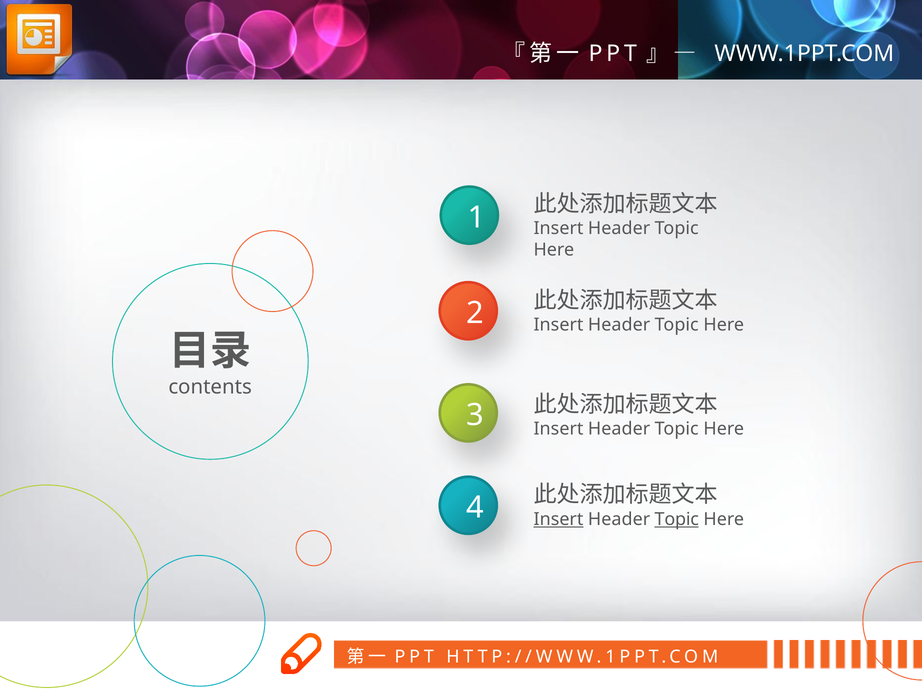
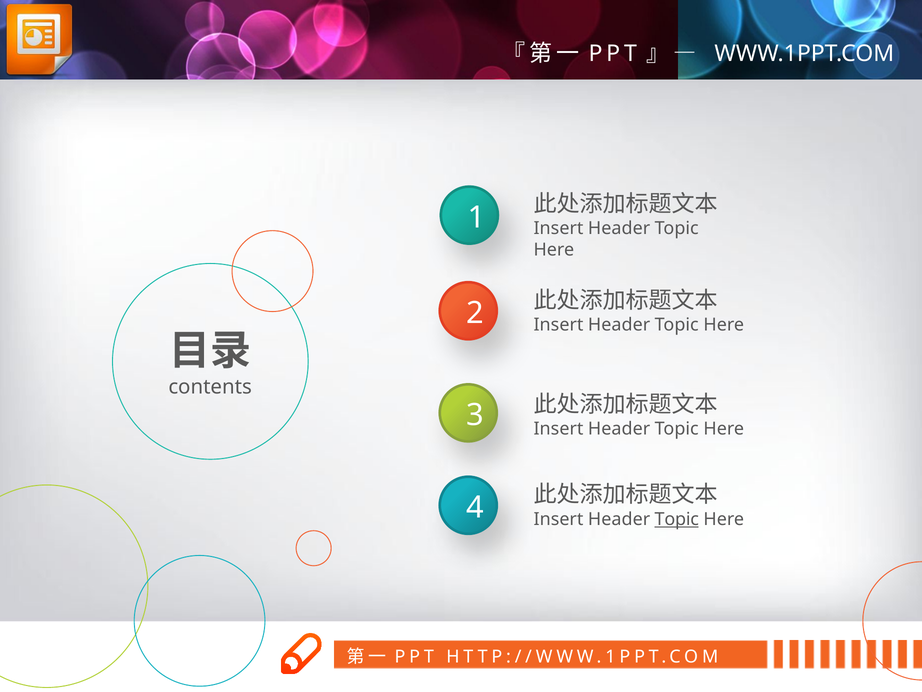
Insert at (558, 519) underline: present -> none
